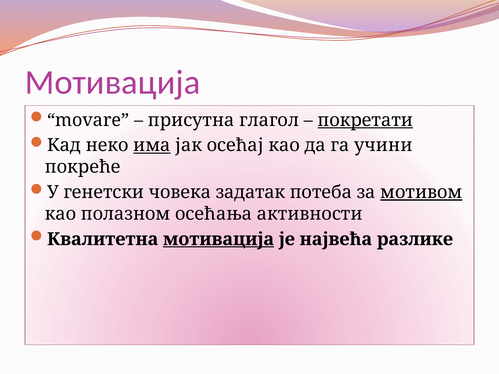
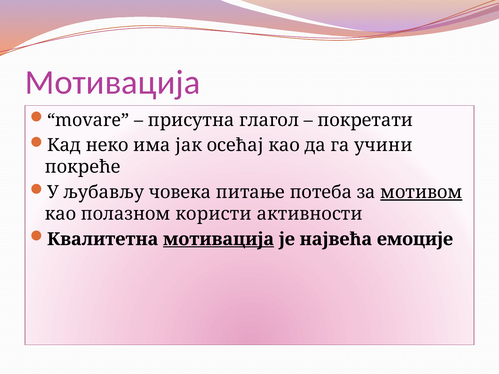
покретати underline: present -> none
има underline: present -> none
генетски: генетски -> љубављу
задатак: задатак -> питање
осећања: осећања -> користи
разлике: разлике -> емоције
